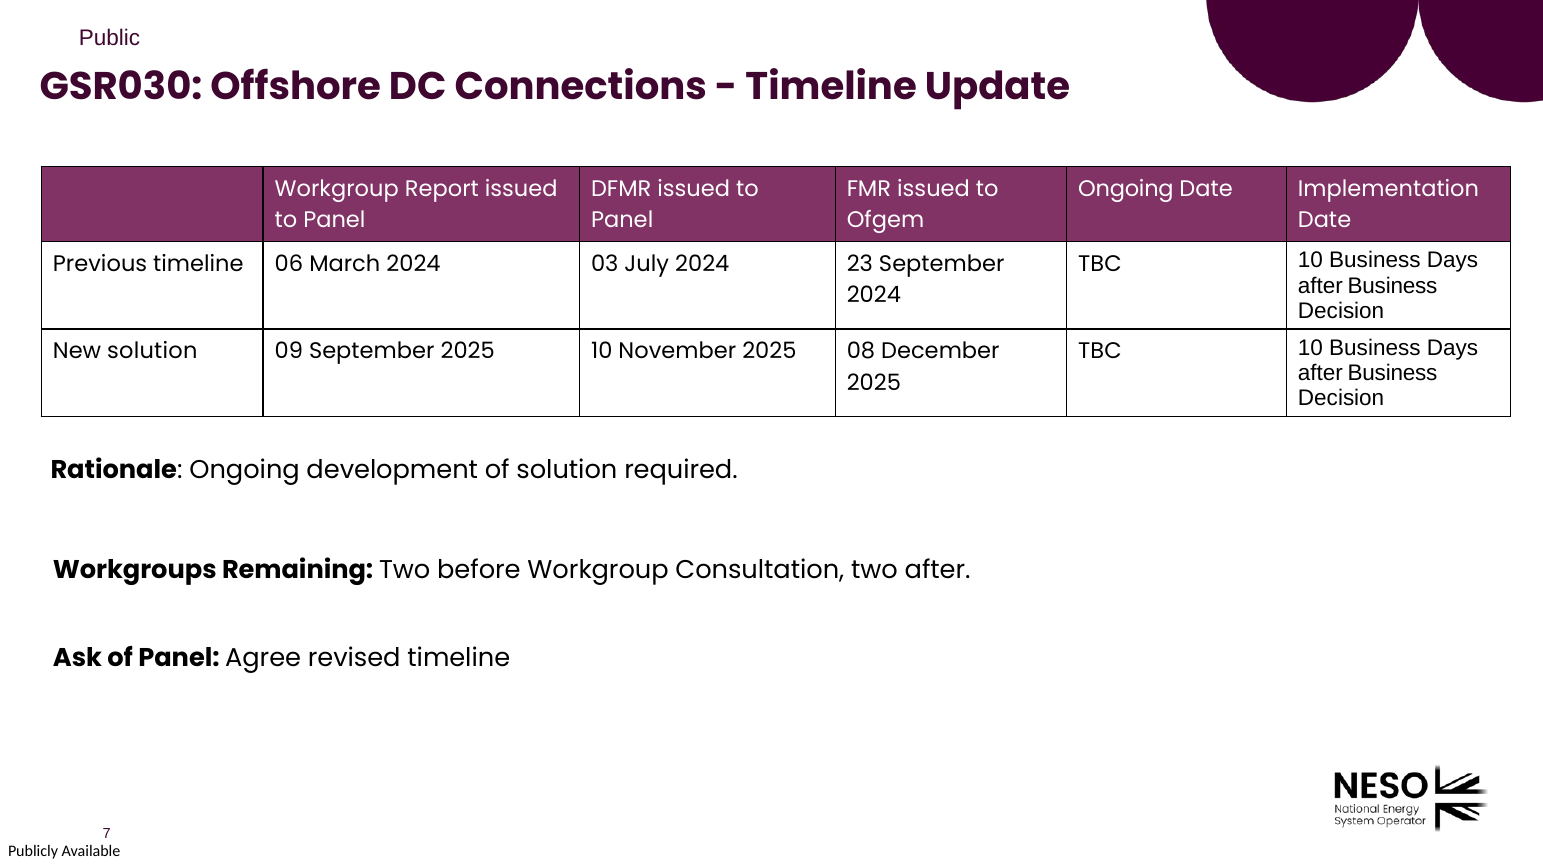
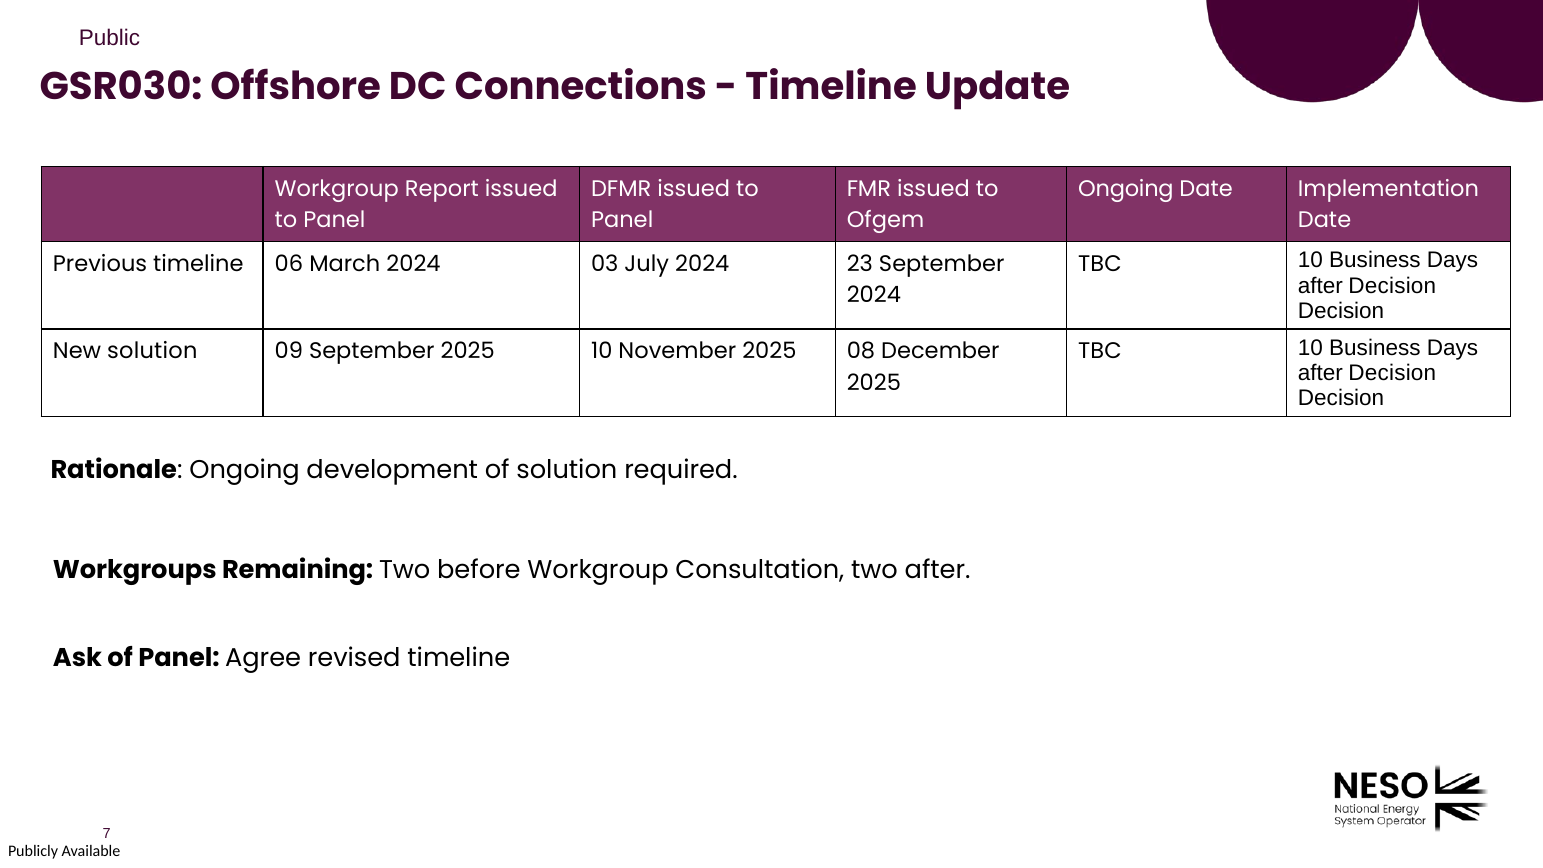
Business at (1393, 286): Business -> Decision
Business at (1393, 373): Business -> Decision
